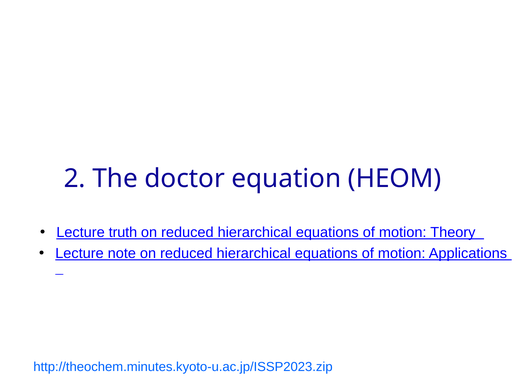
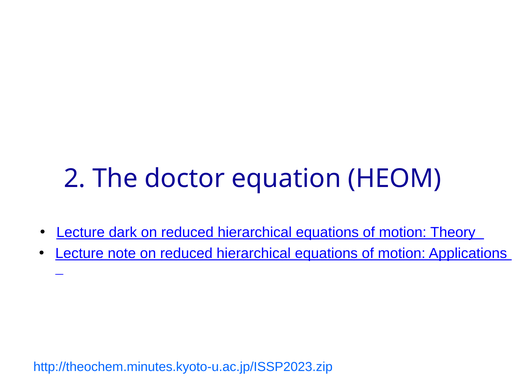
truth: truth -> dark
